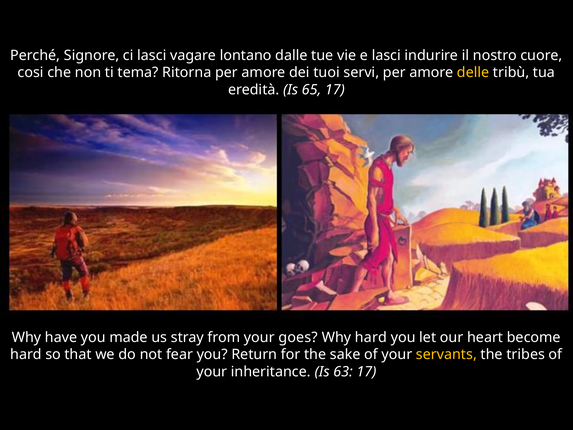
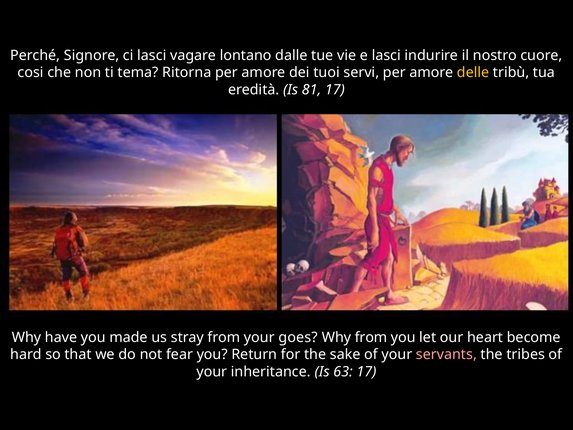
65: 65 -> 81
Why hard: hard -> from
servants colour: yellow -> pink
